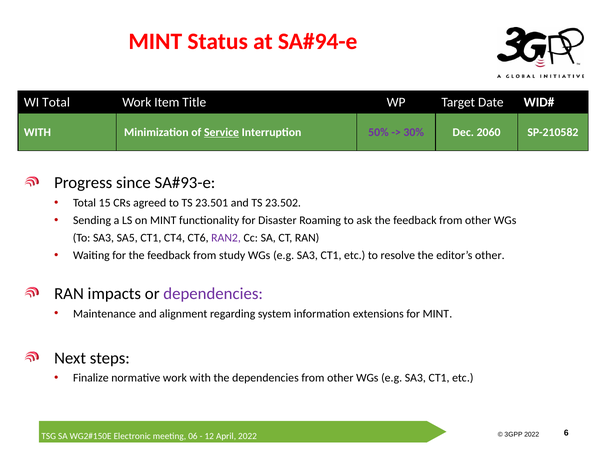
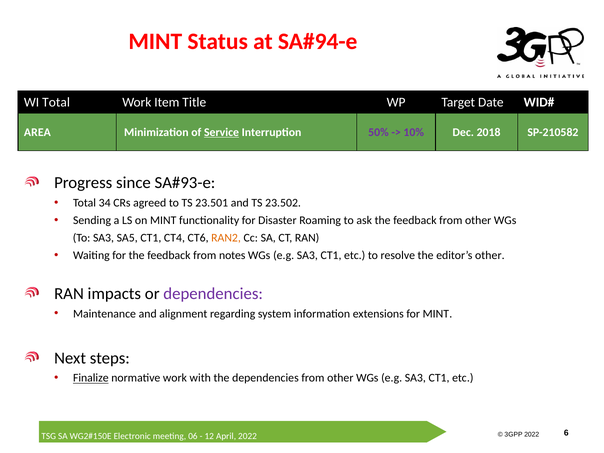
WITH at (37, 132): WITH -> AREA
30%: 30% -> 10%
2060: 2060 -> 2018
15: 15 -> 34
RAN2 colour: purple -> orange
study: study -> notes
Finalize underline: none -> present
